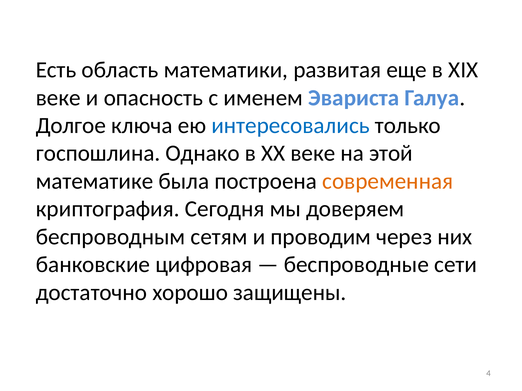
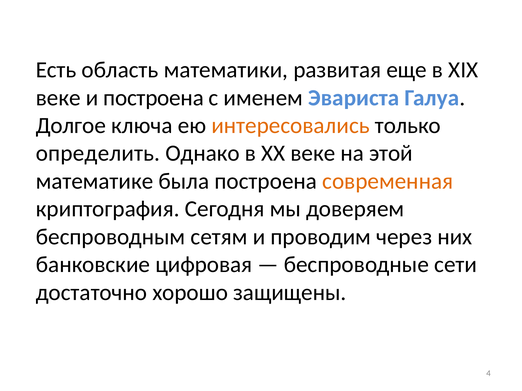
и опасность: опасность -> построена
интересовались colour: blue -> orange
госпошлина: госпошлина -> определить
